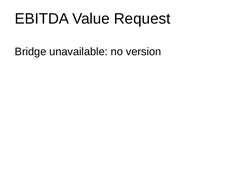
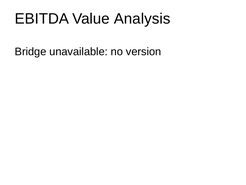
Request: Request -> Analysis
